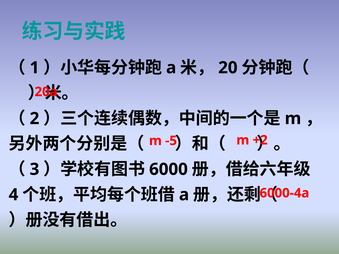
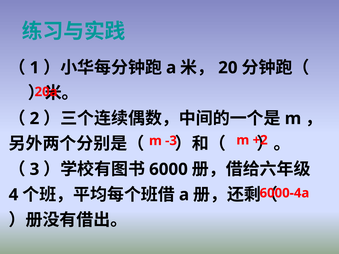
-5: -5 -> -3
